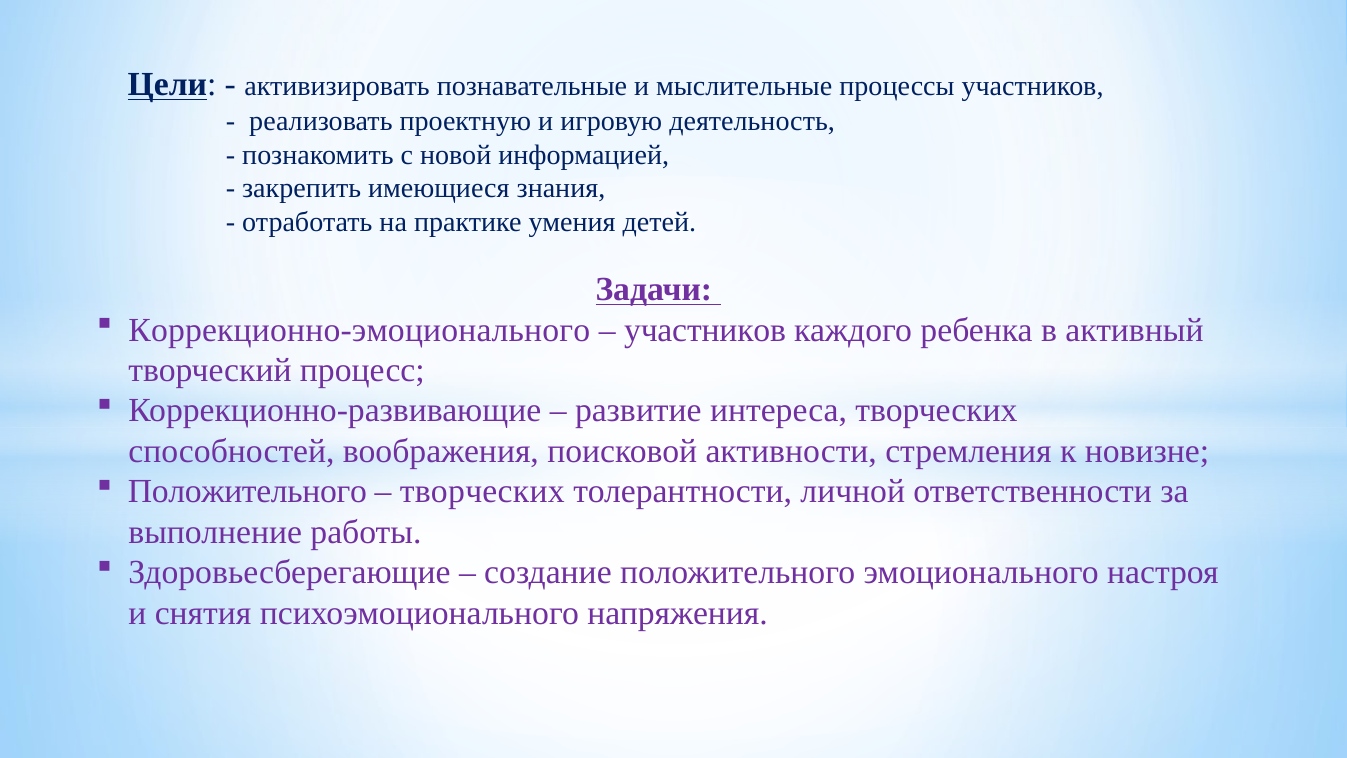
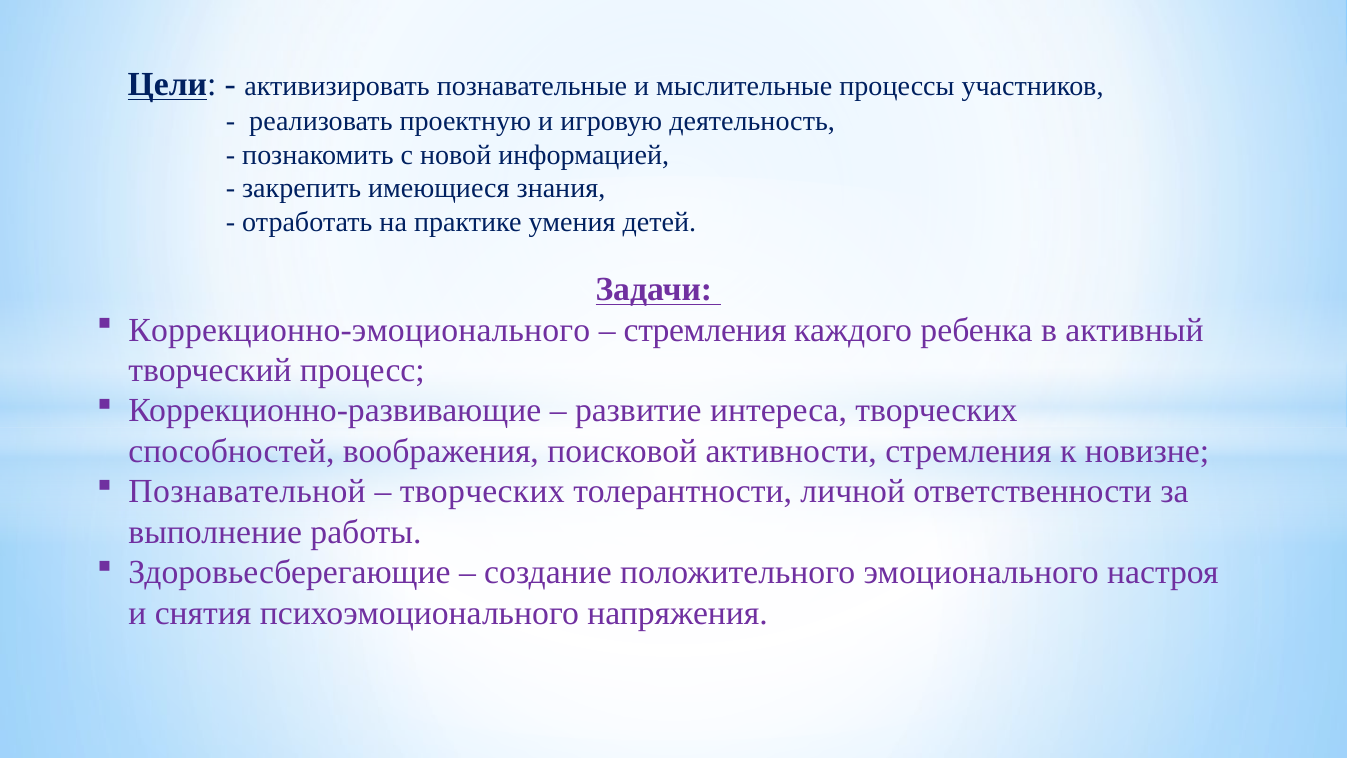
участников at (705, 330): участников -> стремления
Положительного at (247, 491): Положительного -> Познавательной
